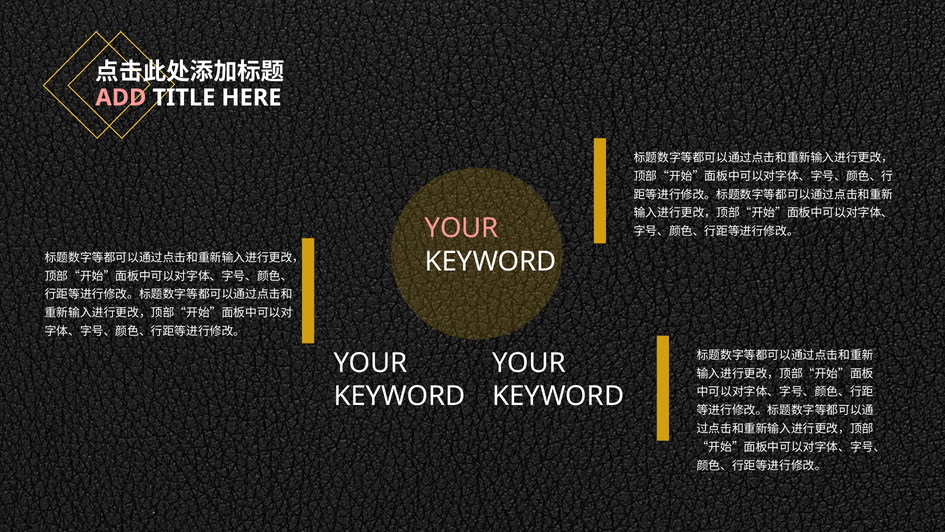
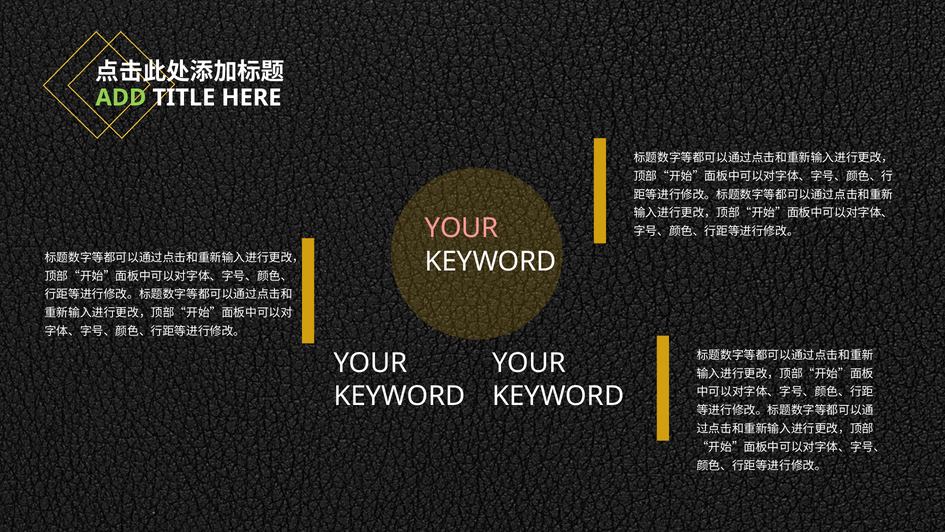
ADD colour: pink -> light green
